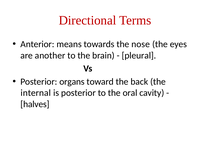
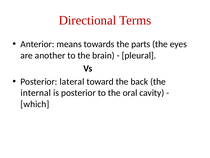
nose: nose -> parts
organs: organs -> lateral
halves: halves -> which
